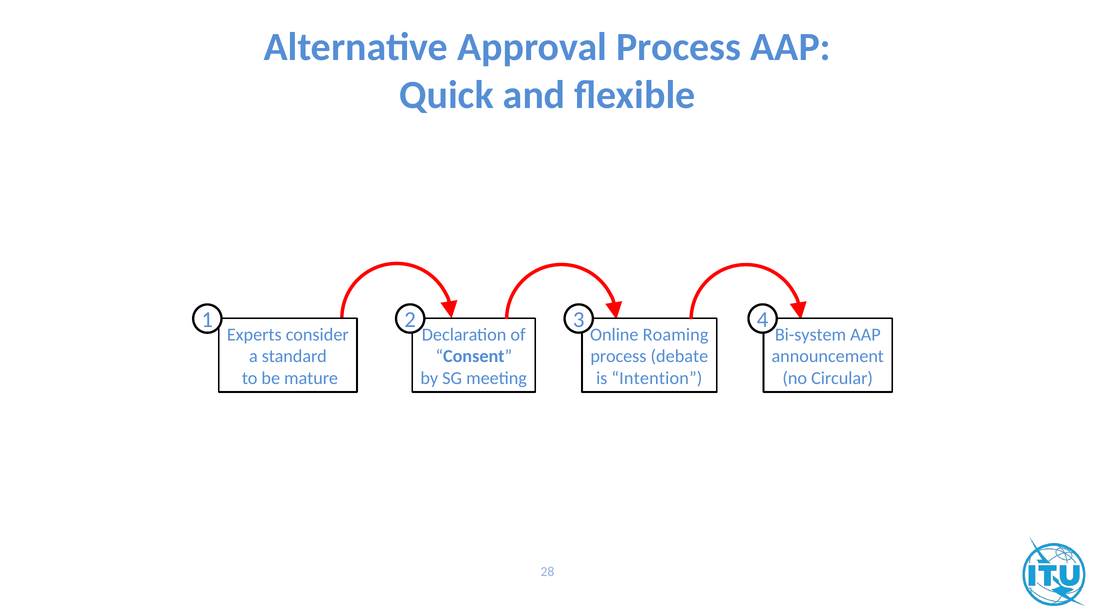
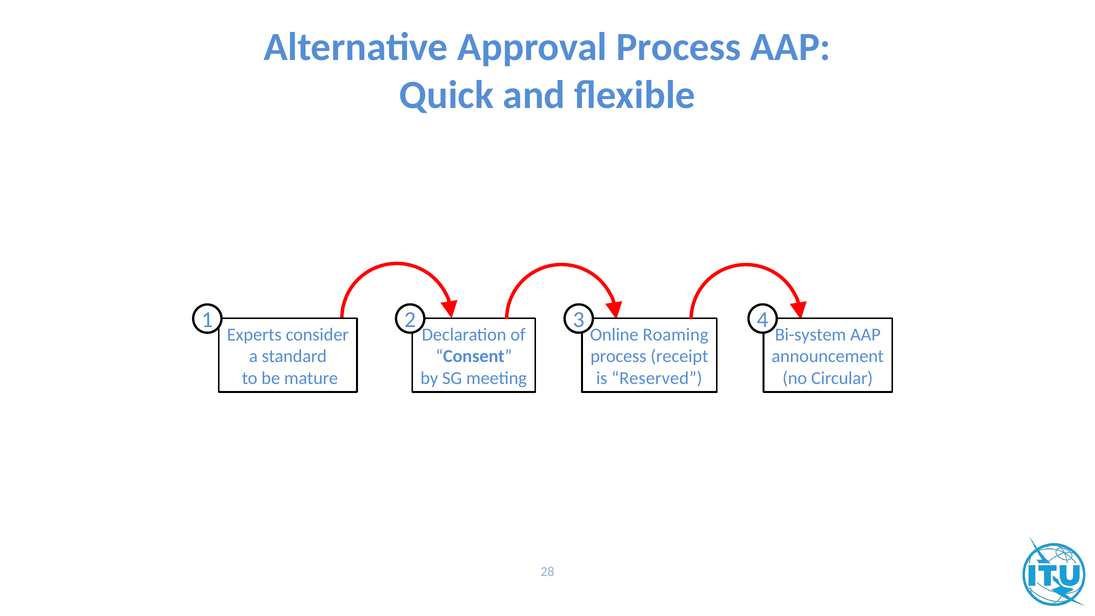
debate: debate -> receipt
Intention: Intention -> Reserved
